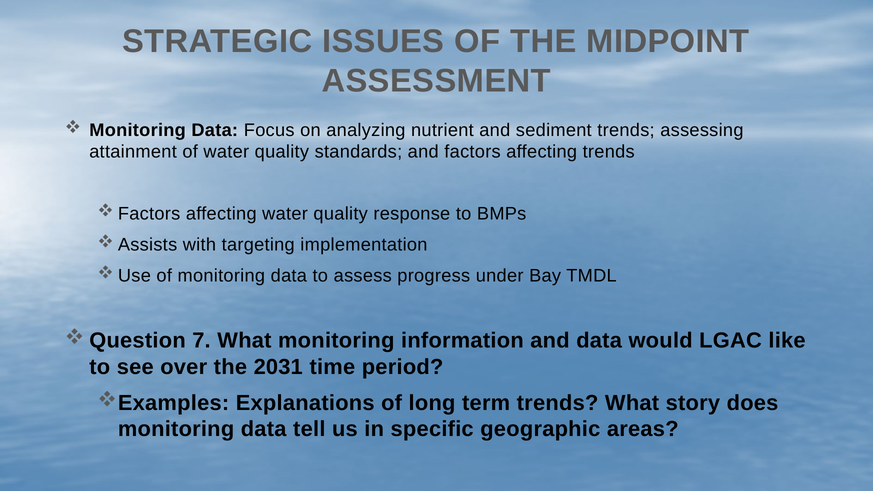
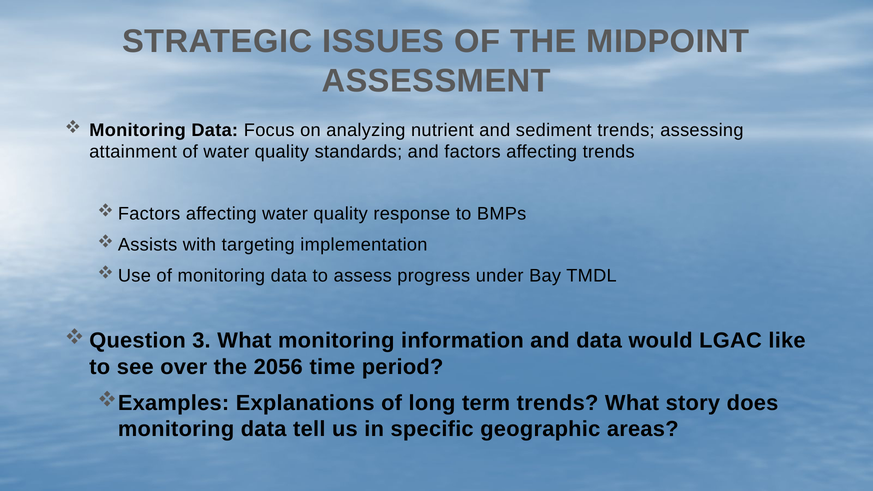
7: 7 -> 3
2031: 2031 -> 2056
